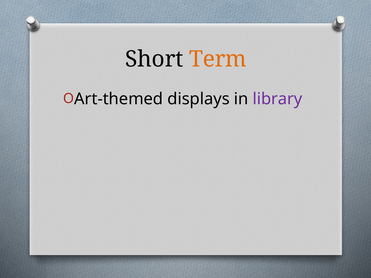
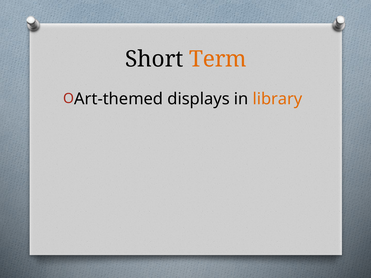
library colour: purple -> orange
